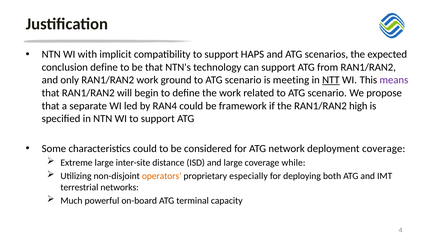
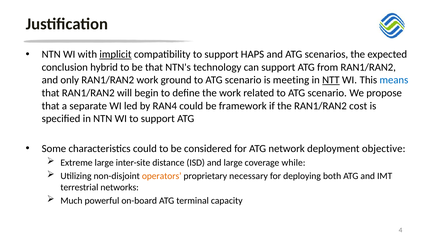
implicit underline: none -> present
conclusion define: define -> hybrid
means colour: purple -> blue
high: high -> cost
deployment coverage: coverage -> objective
especially: especially -> necessary
